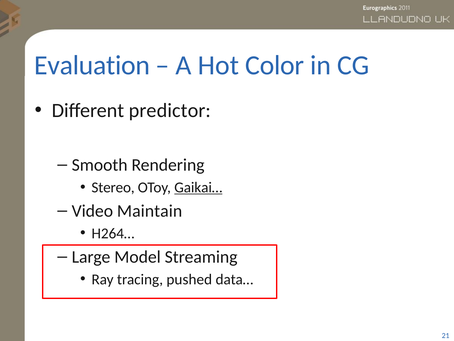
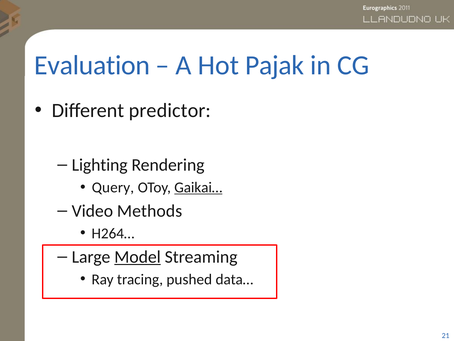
Color: Color -> Pajak
Smooth: Smooth -> Lighting
Stereo: Stereo -> Query
Maintain: Maintain -> Methods
Model underline: none -> present
